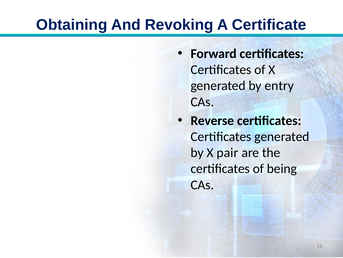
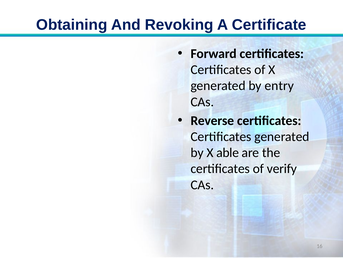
pair: pair -> able
being: being -> verify
